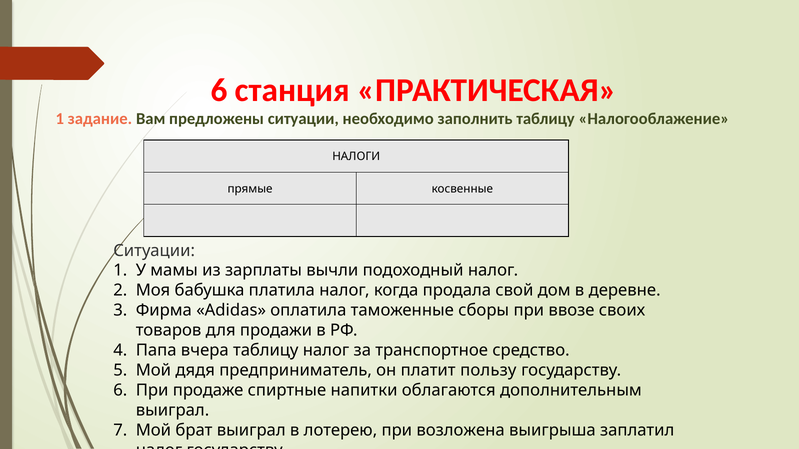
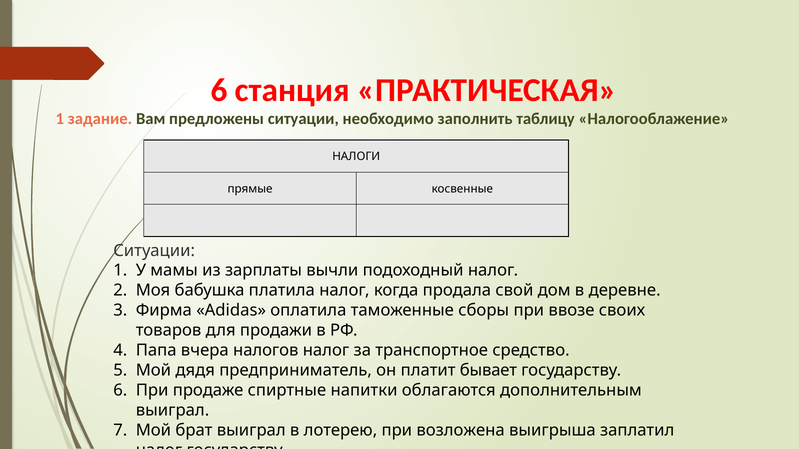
вчера таблицу: таблицу -> налогов
пользу: пользу -> бывает
